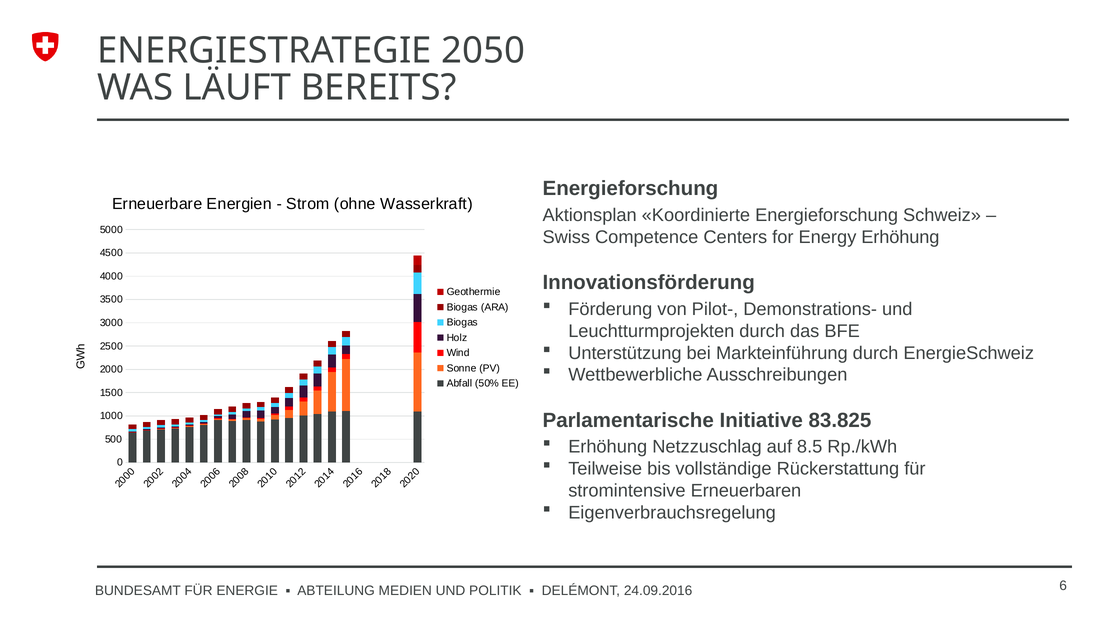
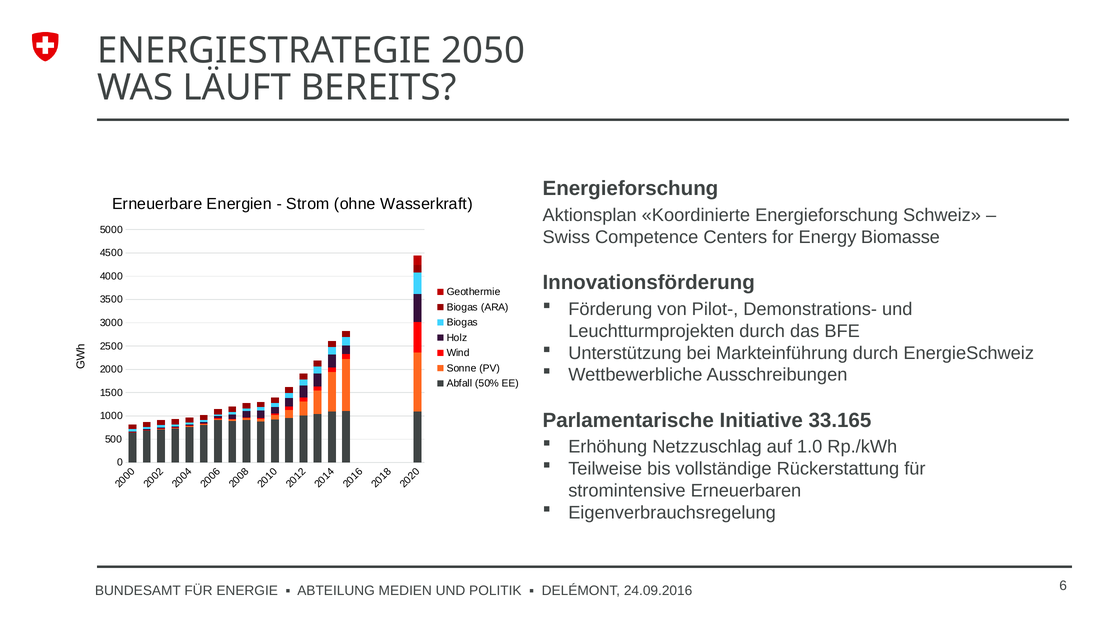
Energy Erhöhung: Erhöhung -> Biomasse
83.825: 83.825 -> 33.165
8.5: 8.5 -> 1.0
